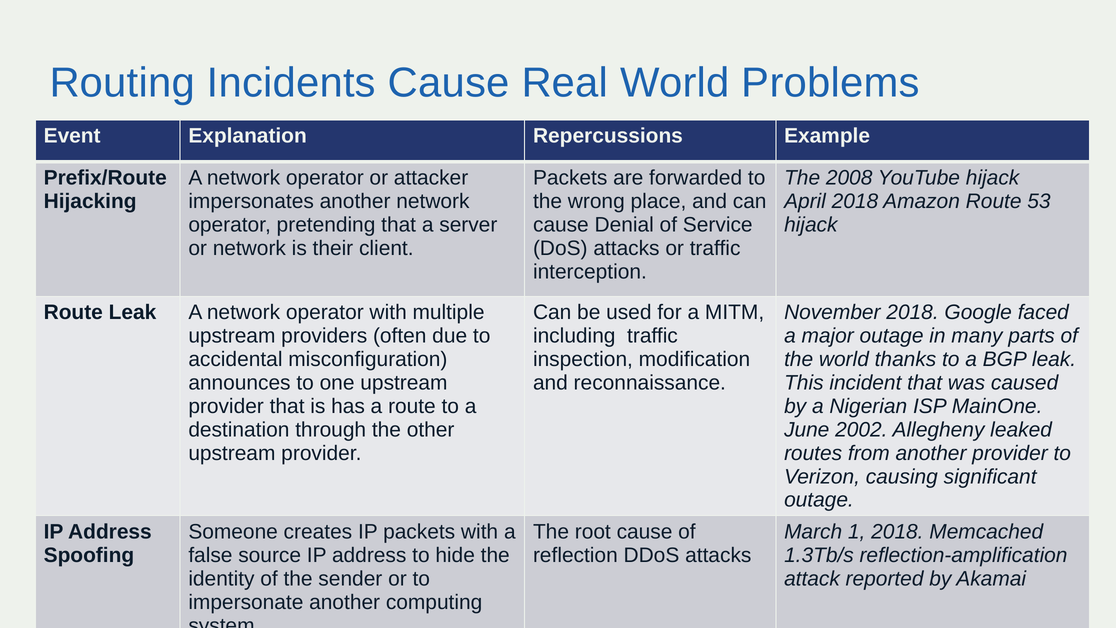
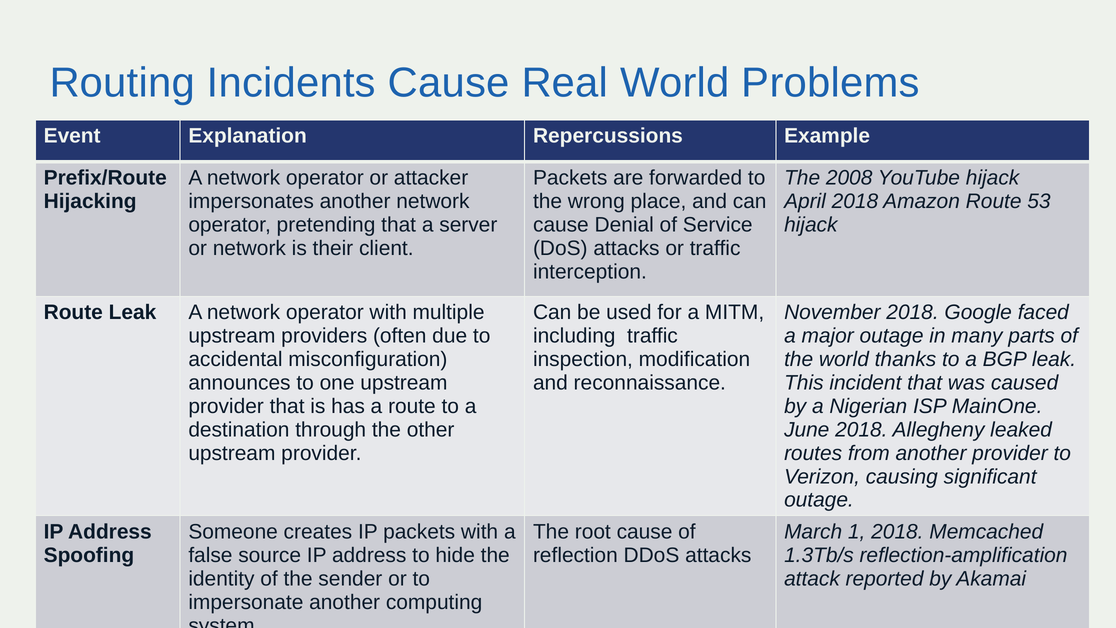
June 2002: 2002 -> 2018
